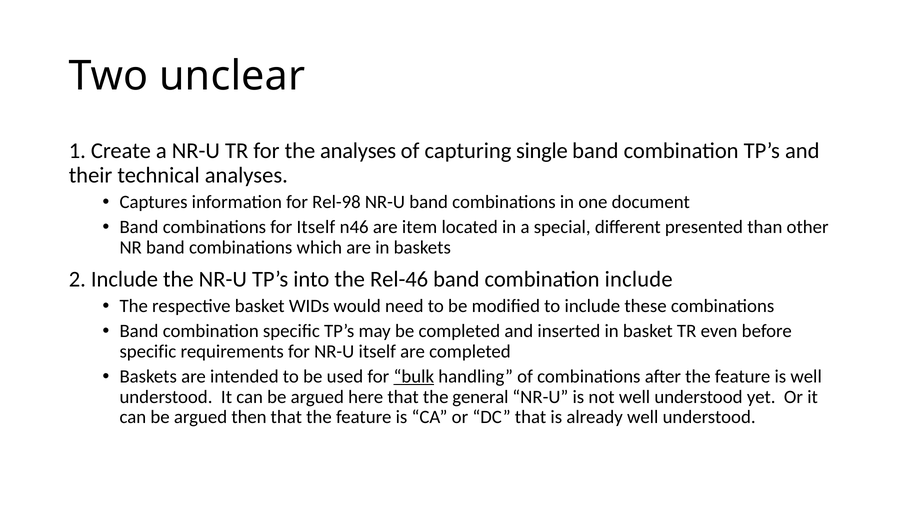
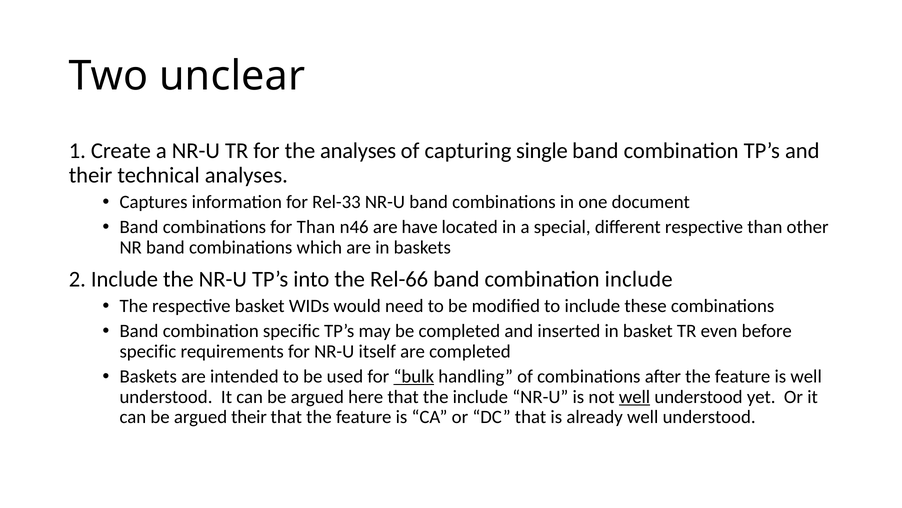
Rel-98: Rel-98 -> Rel-33
for Itself: Itself -> Than
item: item -> have
different presented: presented -> respective
Rel-46: Rel-46 -> Rel-66
the general: general -> include
well at (635, 396) underline: none -> present
argued then: then -> their
